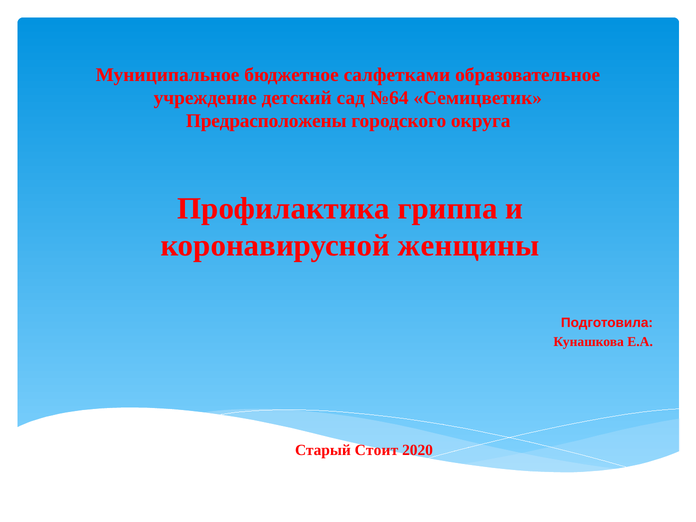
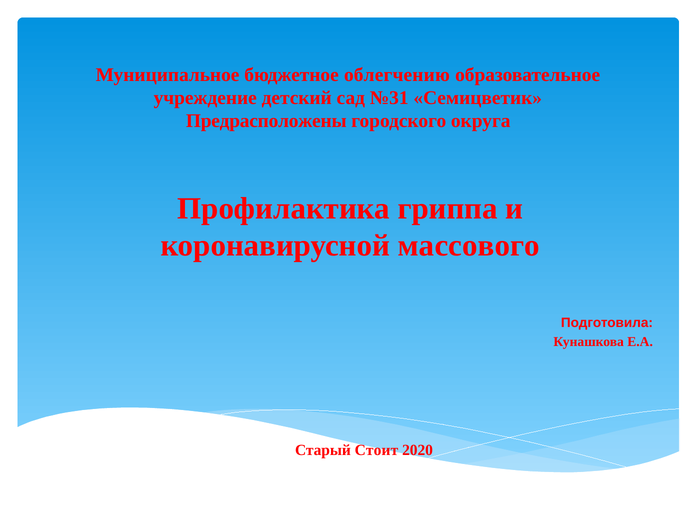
салфетками: салфетками -> облегчению
№64: №64 -> №31
женщины: женщины -> массового
